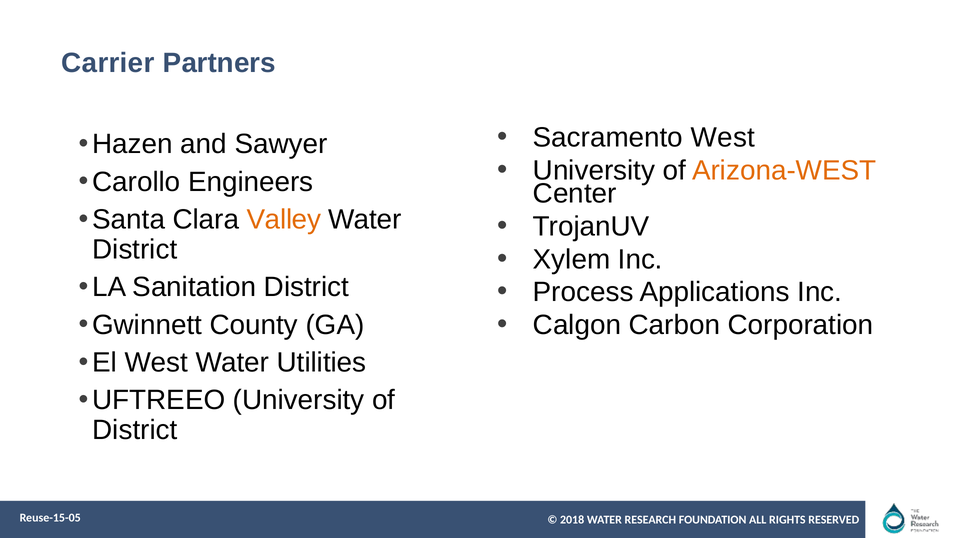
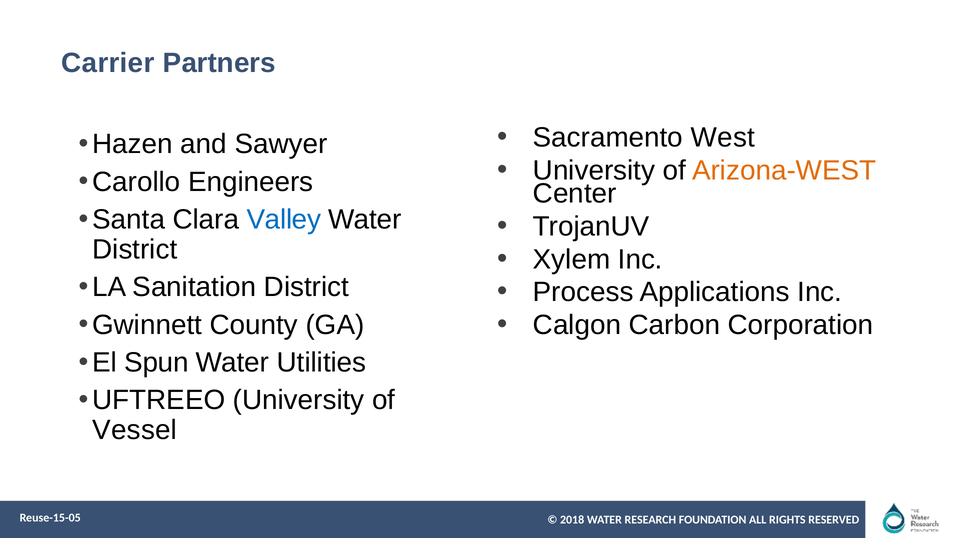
Valley colour: orange -> blue
El West: West -> Spun
District at (135, 430): District -> Vessel
